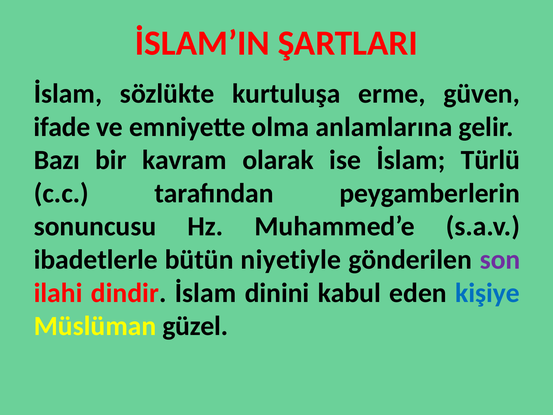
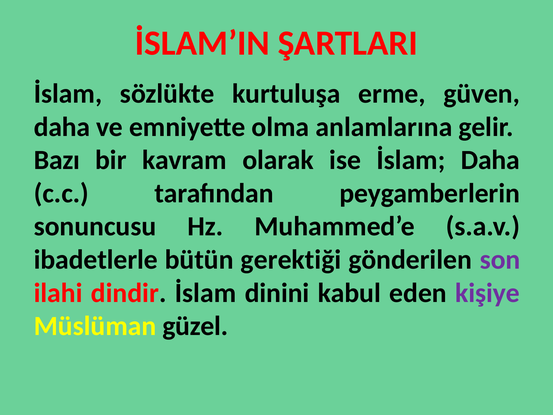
ifade at (62, 127): ifade -> daha
İslam Türlü: Türlü -> Daha
niyetiyle: niyetiyle -> gerektiği
kişiye colour: blue -> purple
